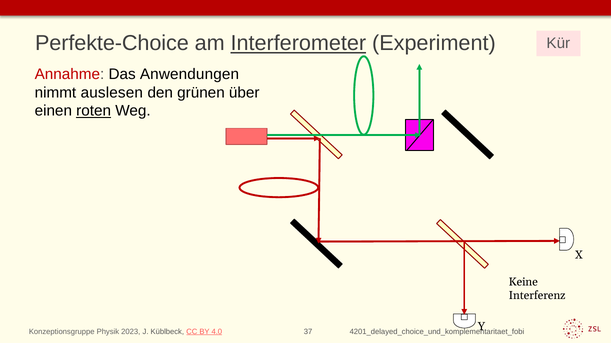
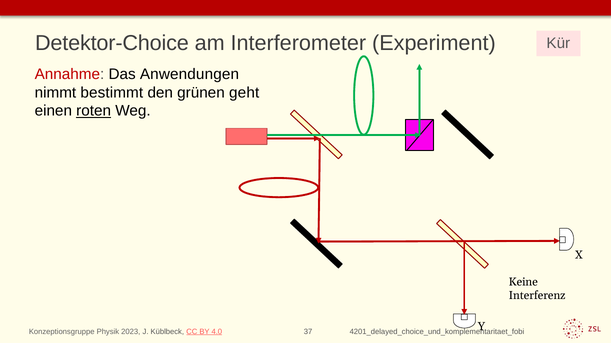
Perfekte-Choice: Perfekte-Choice -> Detektor-Choice
Interferometer underline: present -> none
auslesen: auslesen -> bestimmt
über: über -> geht
